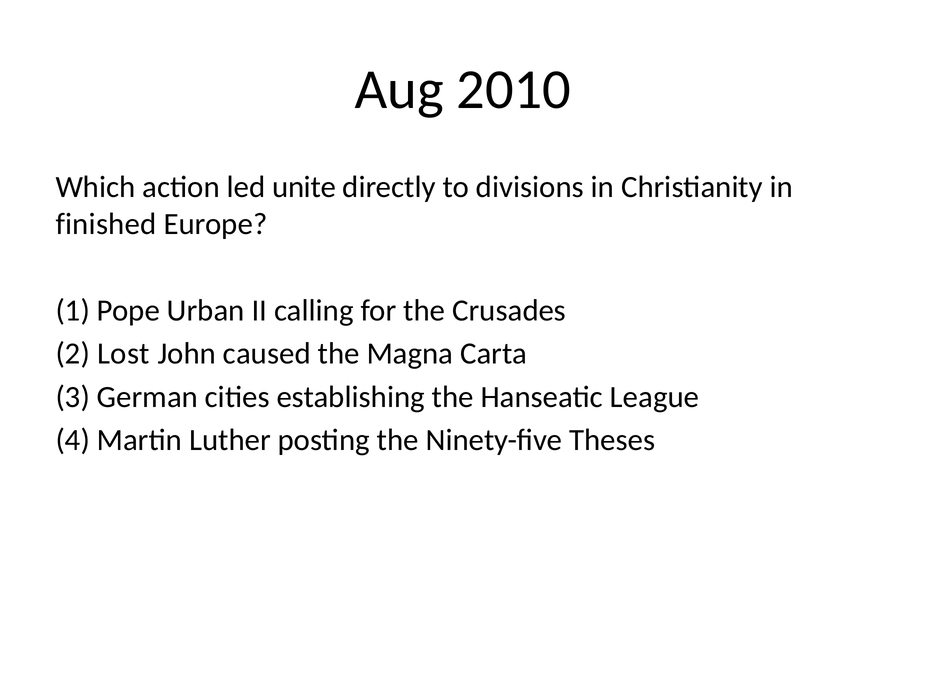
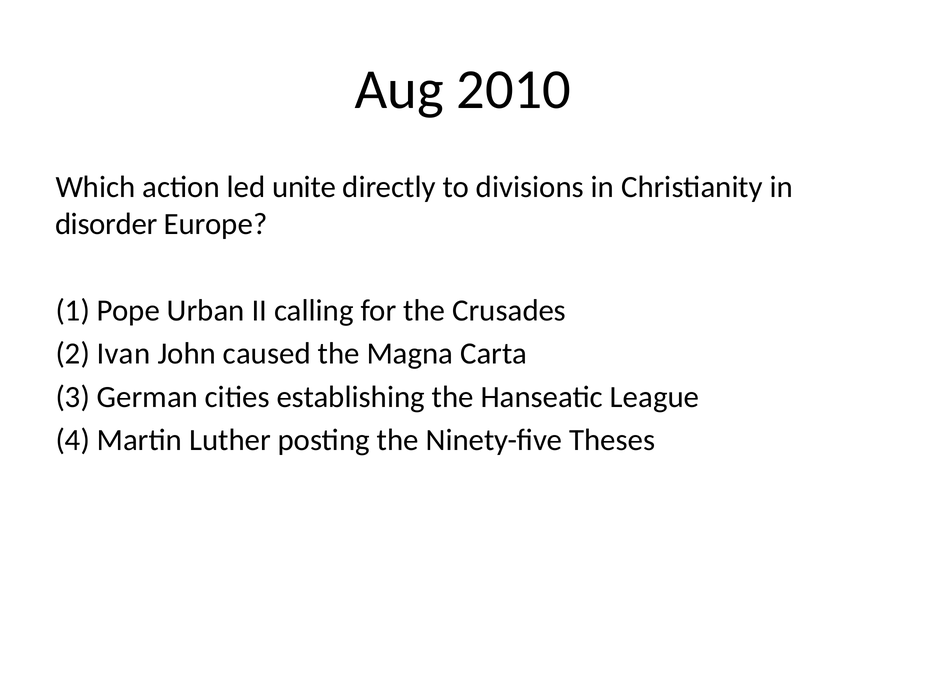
finished: finished -> disorder
Lost: Lost -> Ivan
